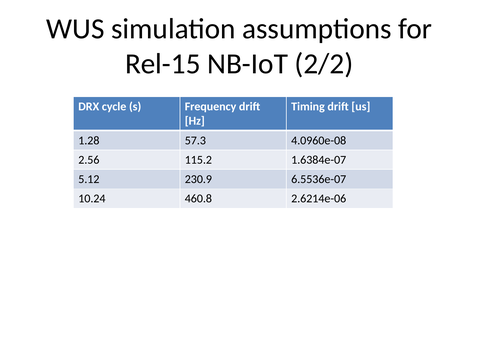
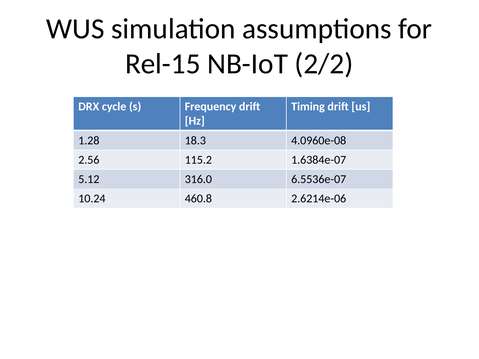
57.3: 57.3 -> 18.3
230.9: 230.9 -> 316.0
